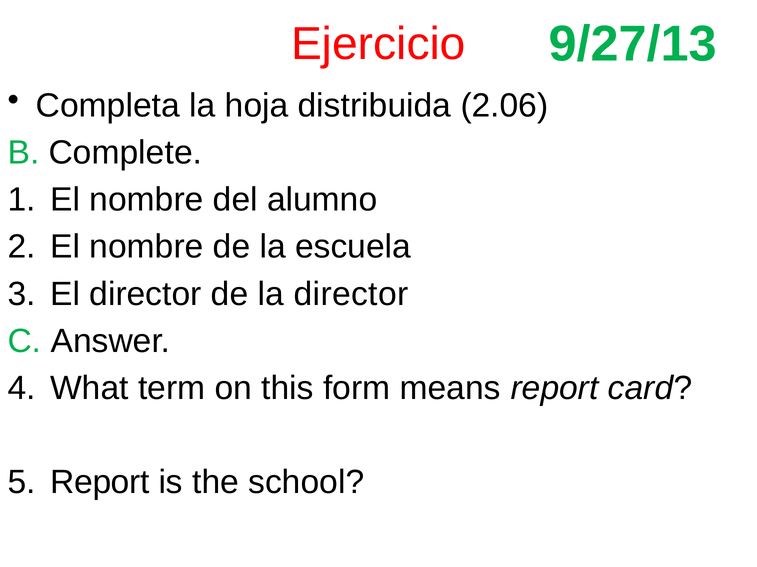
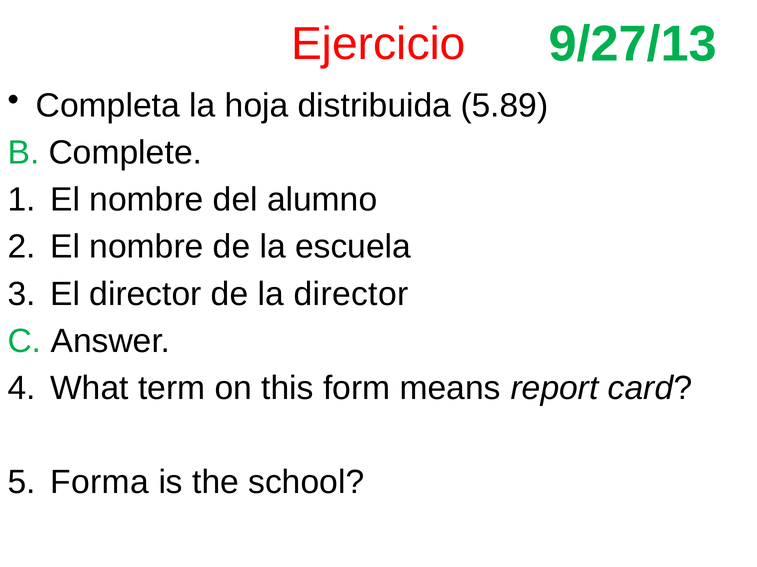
2.06: 2.06 -> 5.89
Report at (100, 483): Report -> Forma
